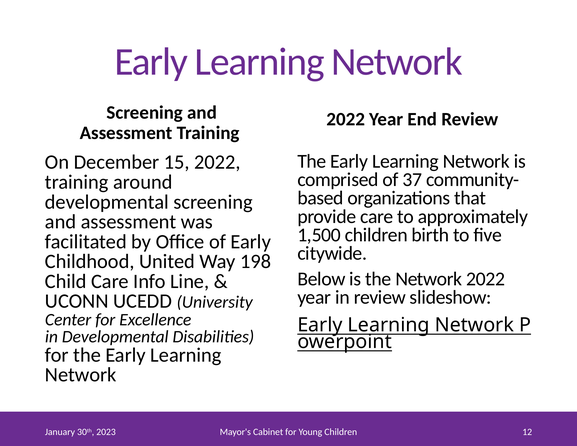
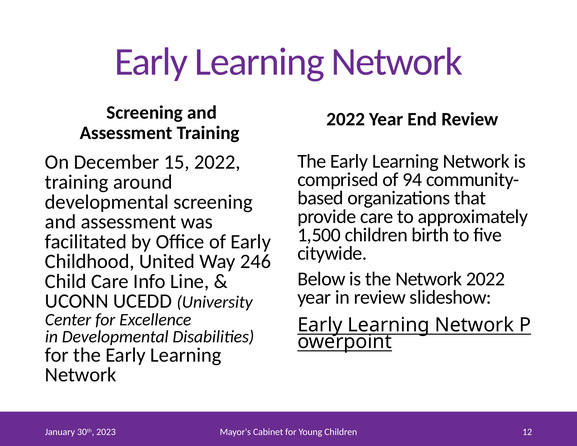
37: 37 -> 94
198: 198 -> 246
